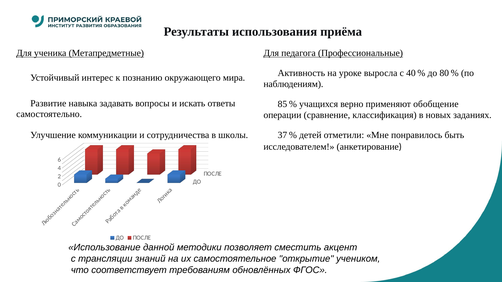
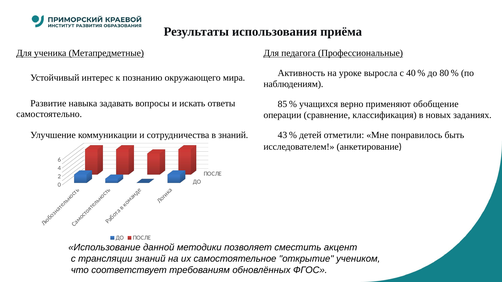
в школы: школы -> знаний
37: 37 -> 43
